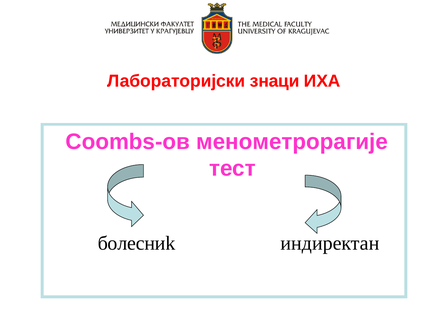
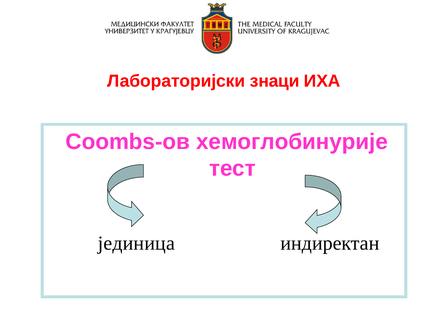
менометрорагије: менометрорагије -> хемоглобинурије
бoлесниk: бoлесниk -> јединица
